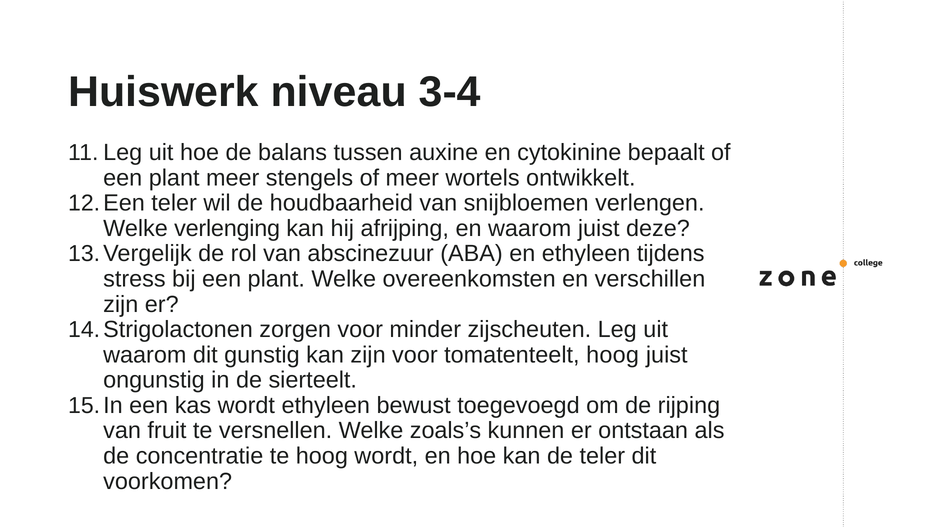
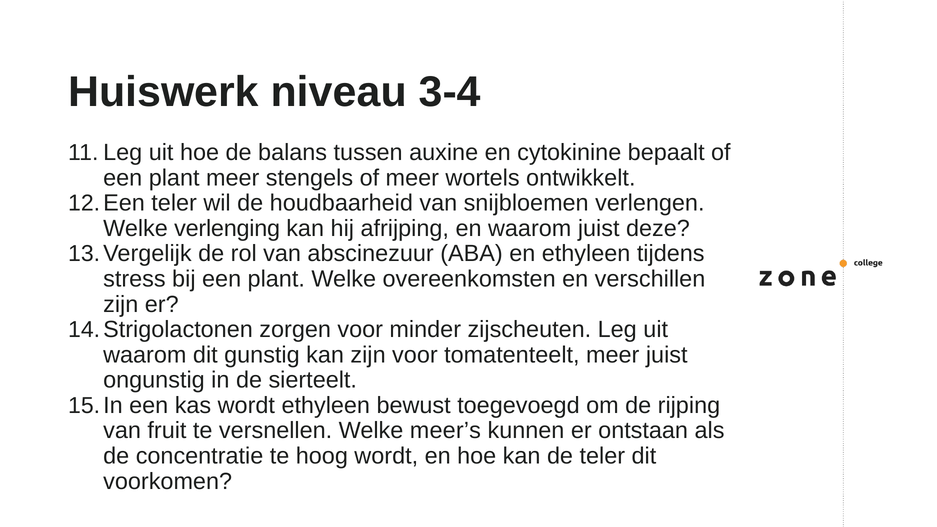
tomatenteelt hoog: hoog -> meer
zoals’s: zoals’s -> meer’s
